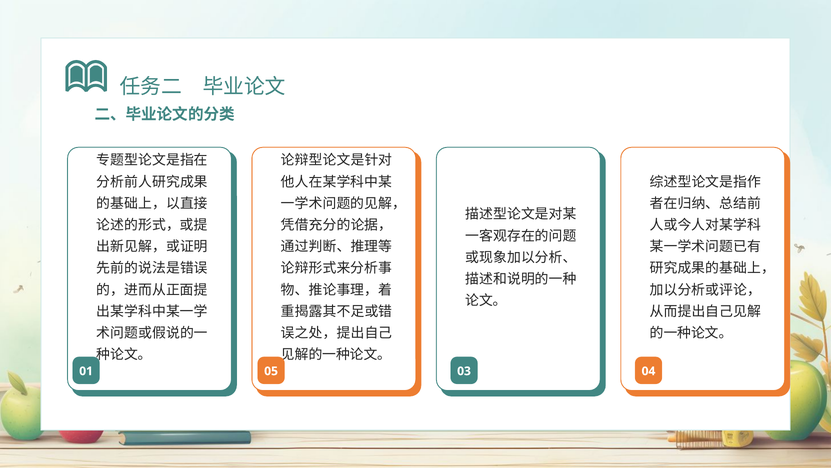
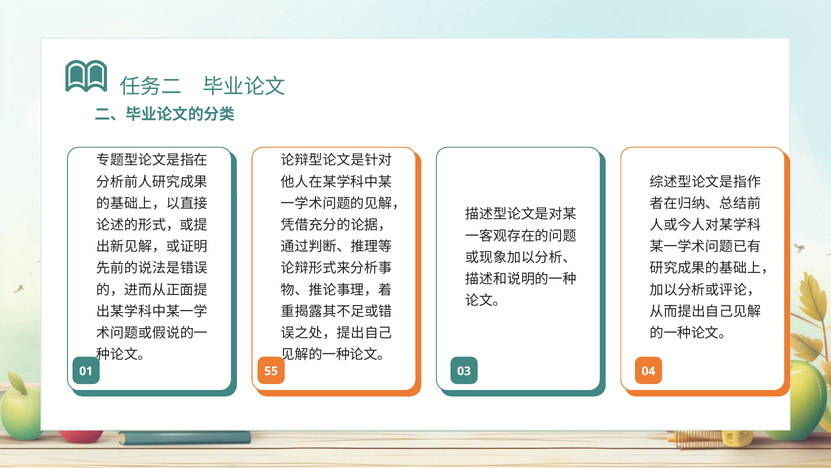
05: 05 -> 55
